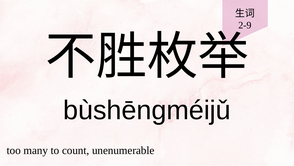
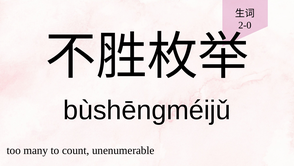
2-9: 2-9 -> 2-0
